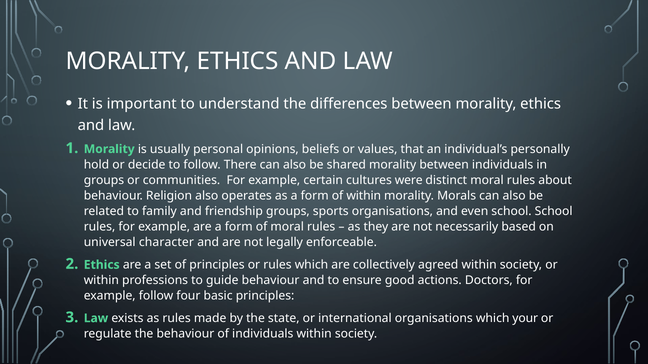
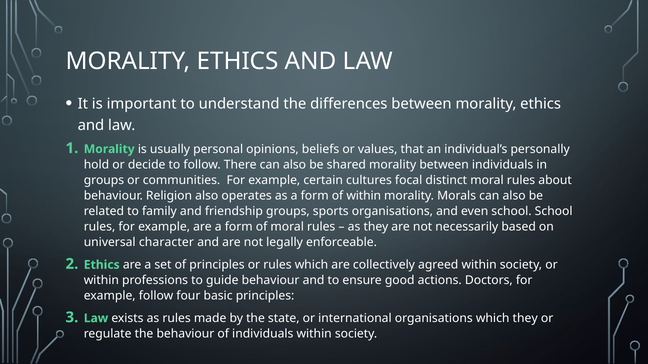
were: were -> focal
which your: your -> they
